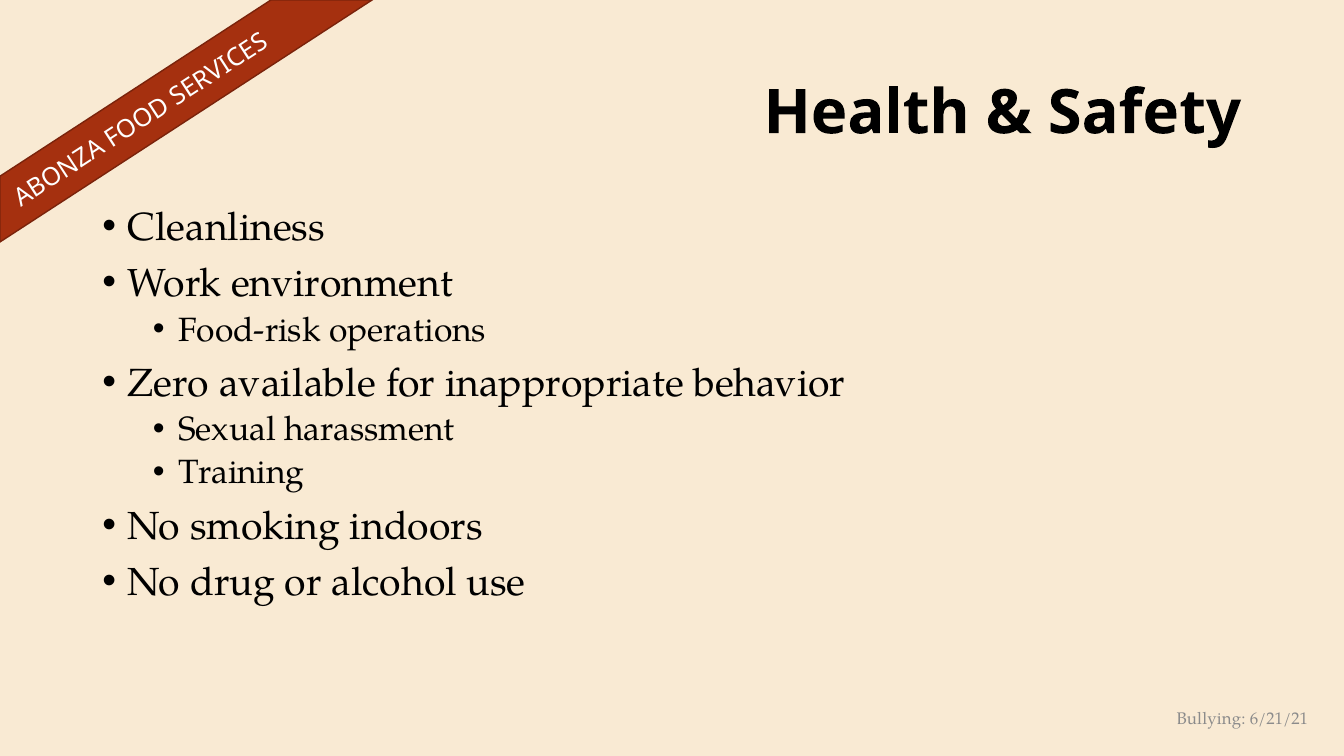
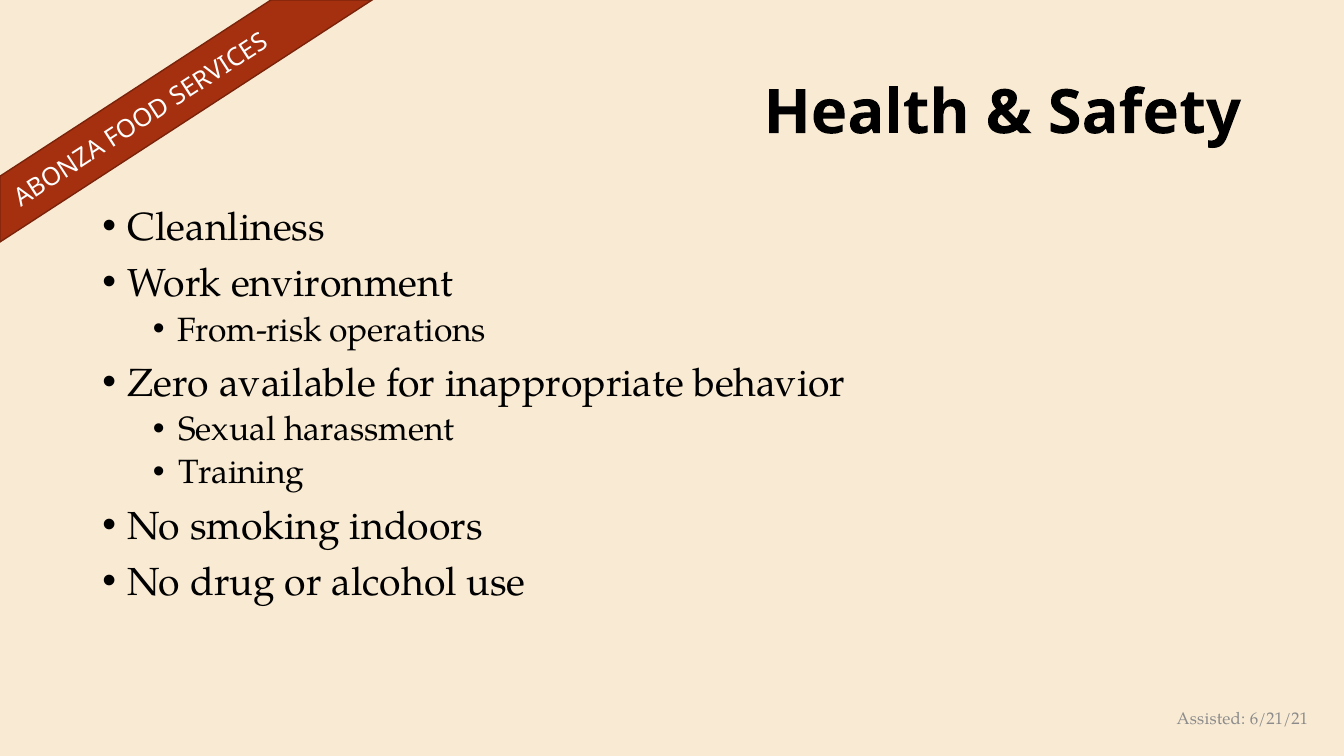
Food-risk: Food-risk -> From-risk
Bullying: Bullying -> Assisted
